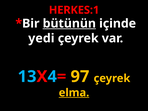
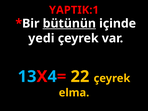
HERKES:1: HERKES:1 -> YAPTIK:1
97: 97 -> 22
elma underline: present -> none
